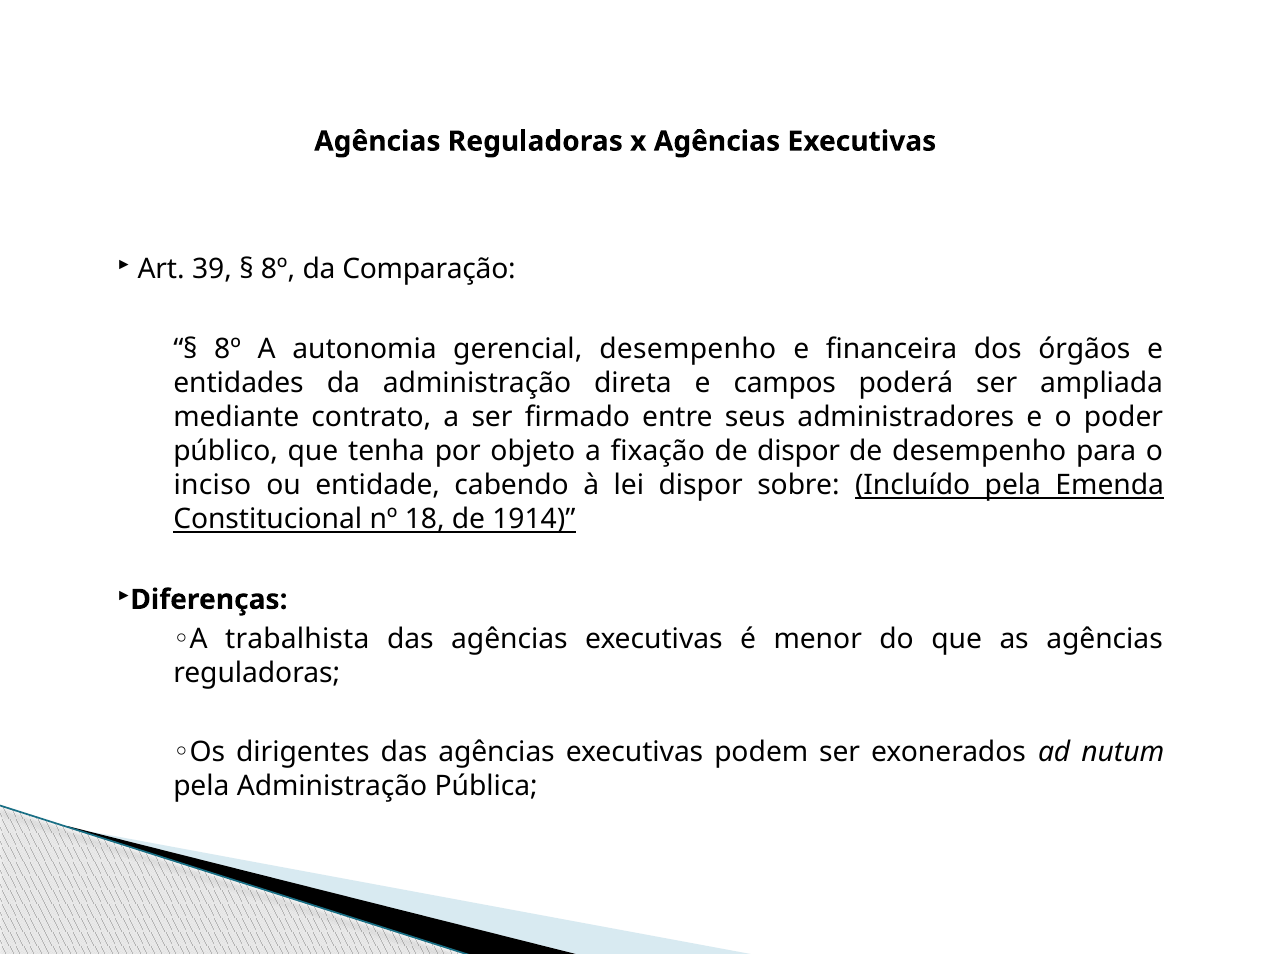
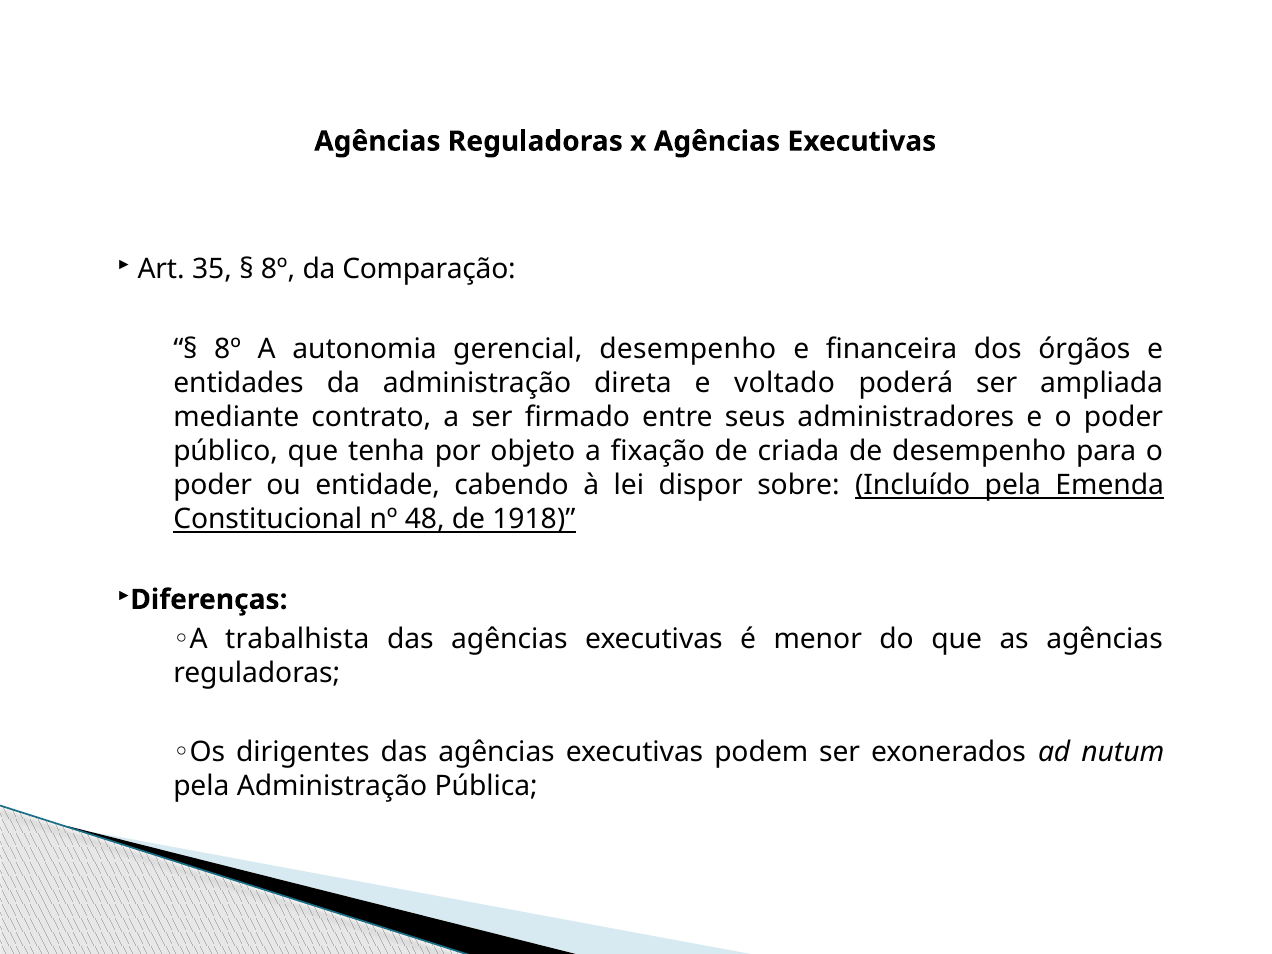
39: 39 -> 35
campos: campos -> voltado
de dispor: dispor -> criada
inciso at (212, 485): inciso -> poder
18: 18 -> 48
1914: 1914 -> 1918
